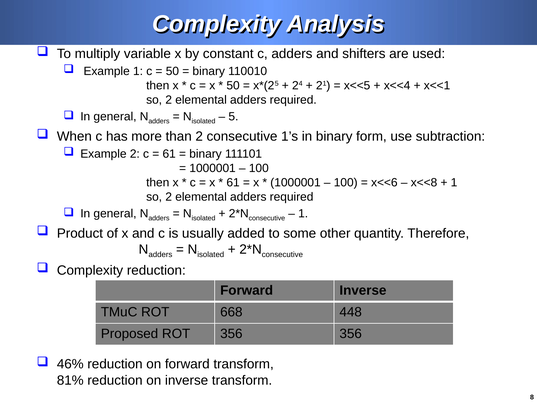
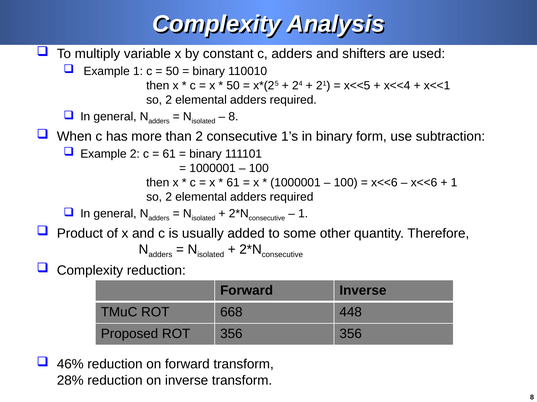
5 at (233, 117): 5 -> 8
x<<8 at (424, 183): x<<8 -> x<<6
81%: 81% -> 28%
